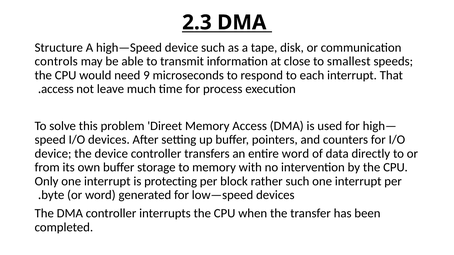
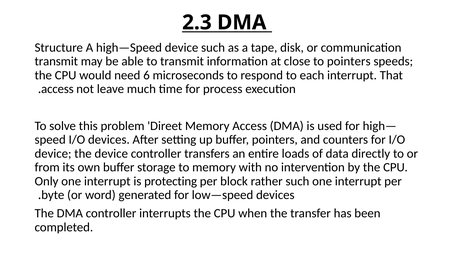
controls at (56, 61): controls -> transmit
to smallest: smallest -> pointers
9: 9 -> 6
entire word: word -> loads
